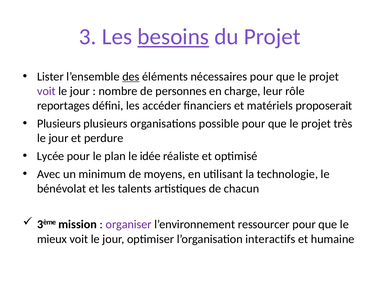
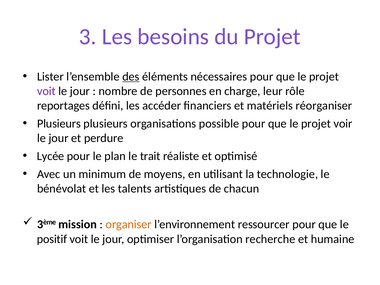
besoins underline: present -> none
proposerait: proposerait -> réorganiser
très: très -> voir
idée: idée -> trait
organiser colour: purple -> orange
mieux: mieux -> positif
interactifs: interactifs -> recherche
